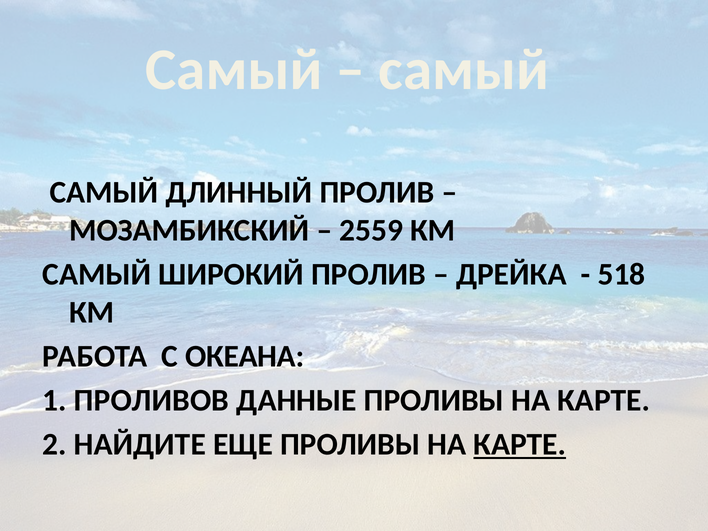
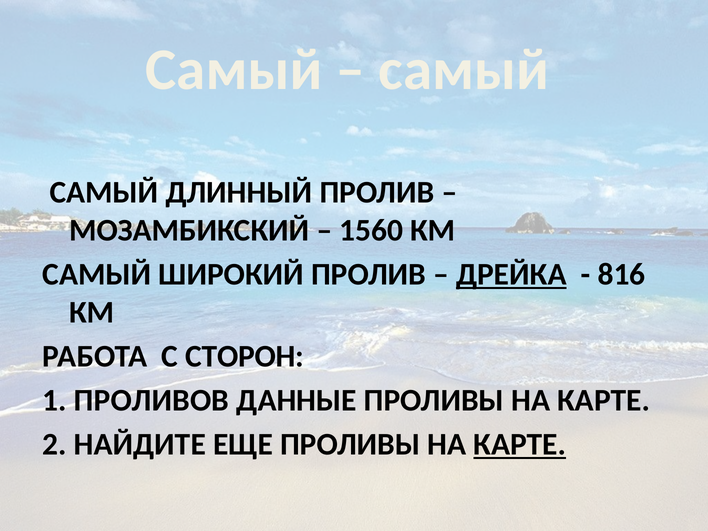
2559: 2559 -> 1560
ДРЕЙКА underline: none -> present
518: 518 -> 816
ОКЕАНА: ОКЕАНА -> СТОРОН
